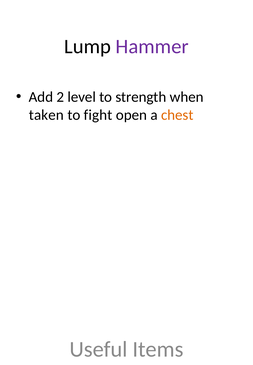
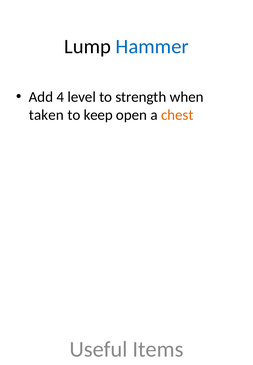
Hammer colour: purple -> blue
2: 2 -> 4
fight: fight -> keep
